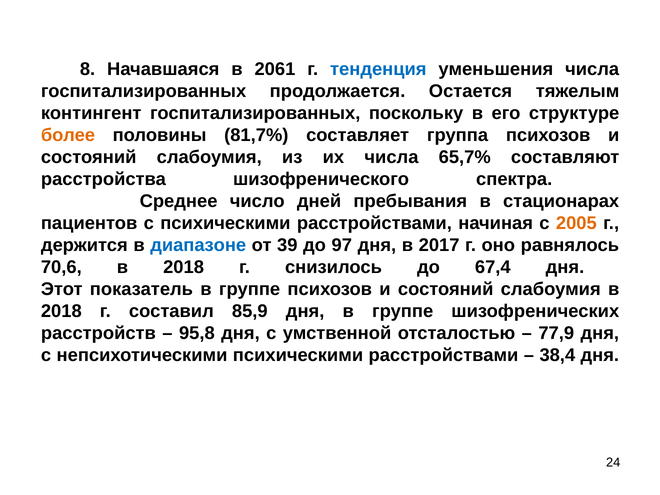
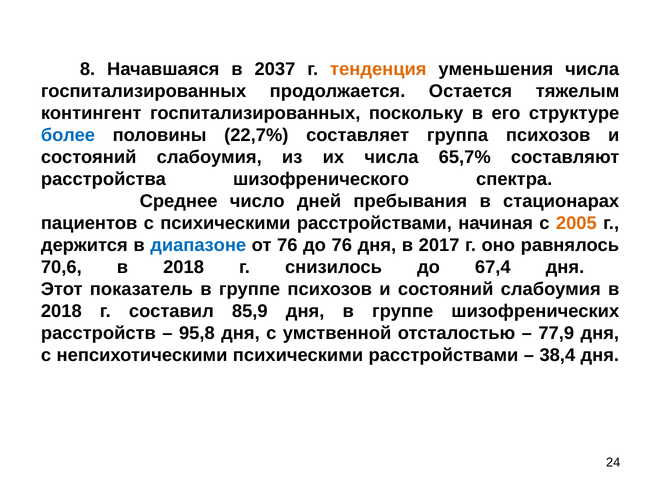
2061: 2061 -> 2037
тенденция colour: blue -> orange
более colour: orange -> blue
81,7%: 81,7% -> 22,7%
от 39: 39 -> 76
до 97: 97 -> 76
